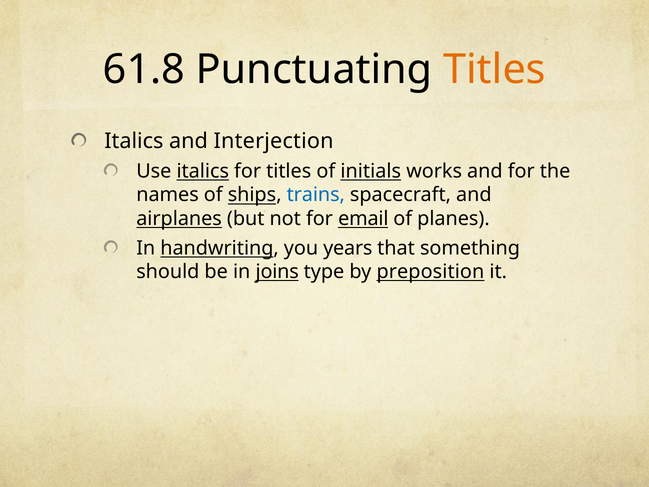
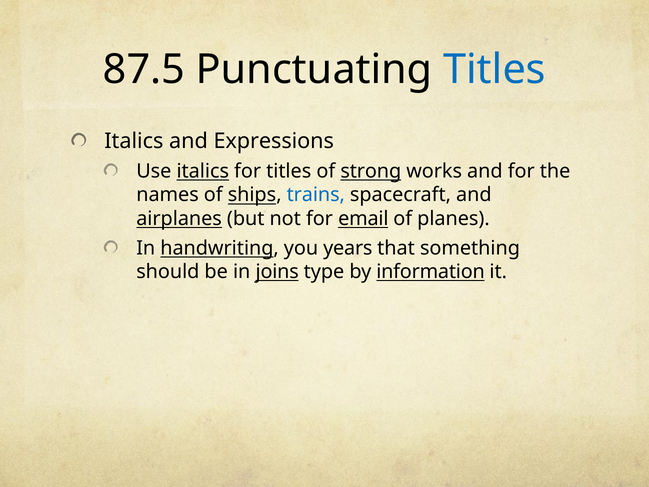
61.8: 61.8 -> 87.5
Titles at (495, 69) colour: orange -> blue
Interjection: Interjection -> Expressions
initials: initials -> strong
preposition: preposition -> information
